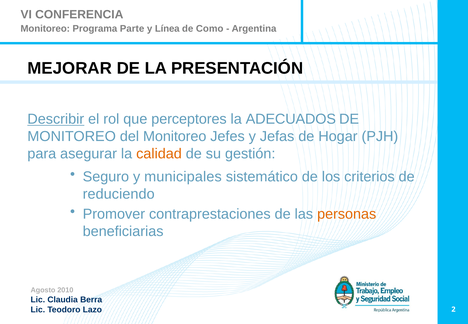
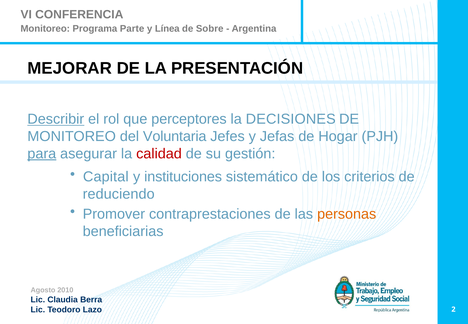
Como: Como -> Sobre
ADECUADOS: ADECUADOS -> DECISIONES
del Monitoreo: Monitoreo -> Voluntaria
para underline: none -> present
calidad colour: orange -> red
Seguro: Seguro -> Capital
municipales: municipales -> instituciones
